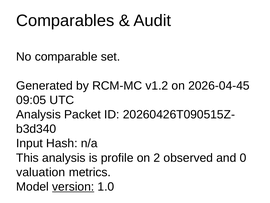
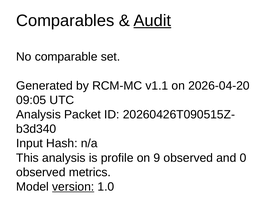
Audit underline: none -> present
v1.2: v1.2 -> v1.1
2026-04-45: 2026-04-45 -> 2026-04-20
2: 2 -> 9
valuation at (41, 172): valuation -> observed
